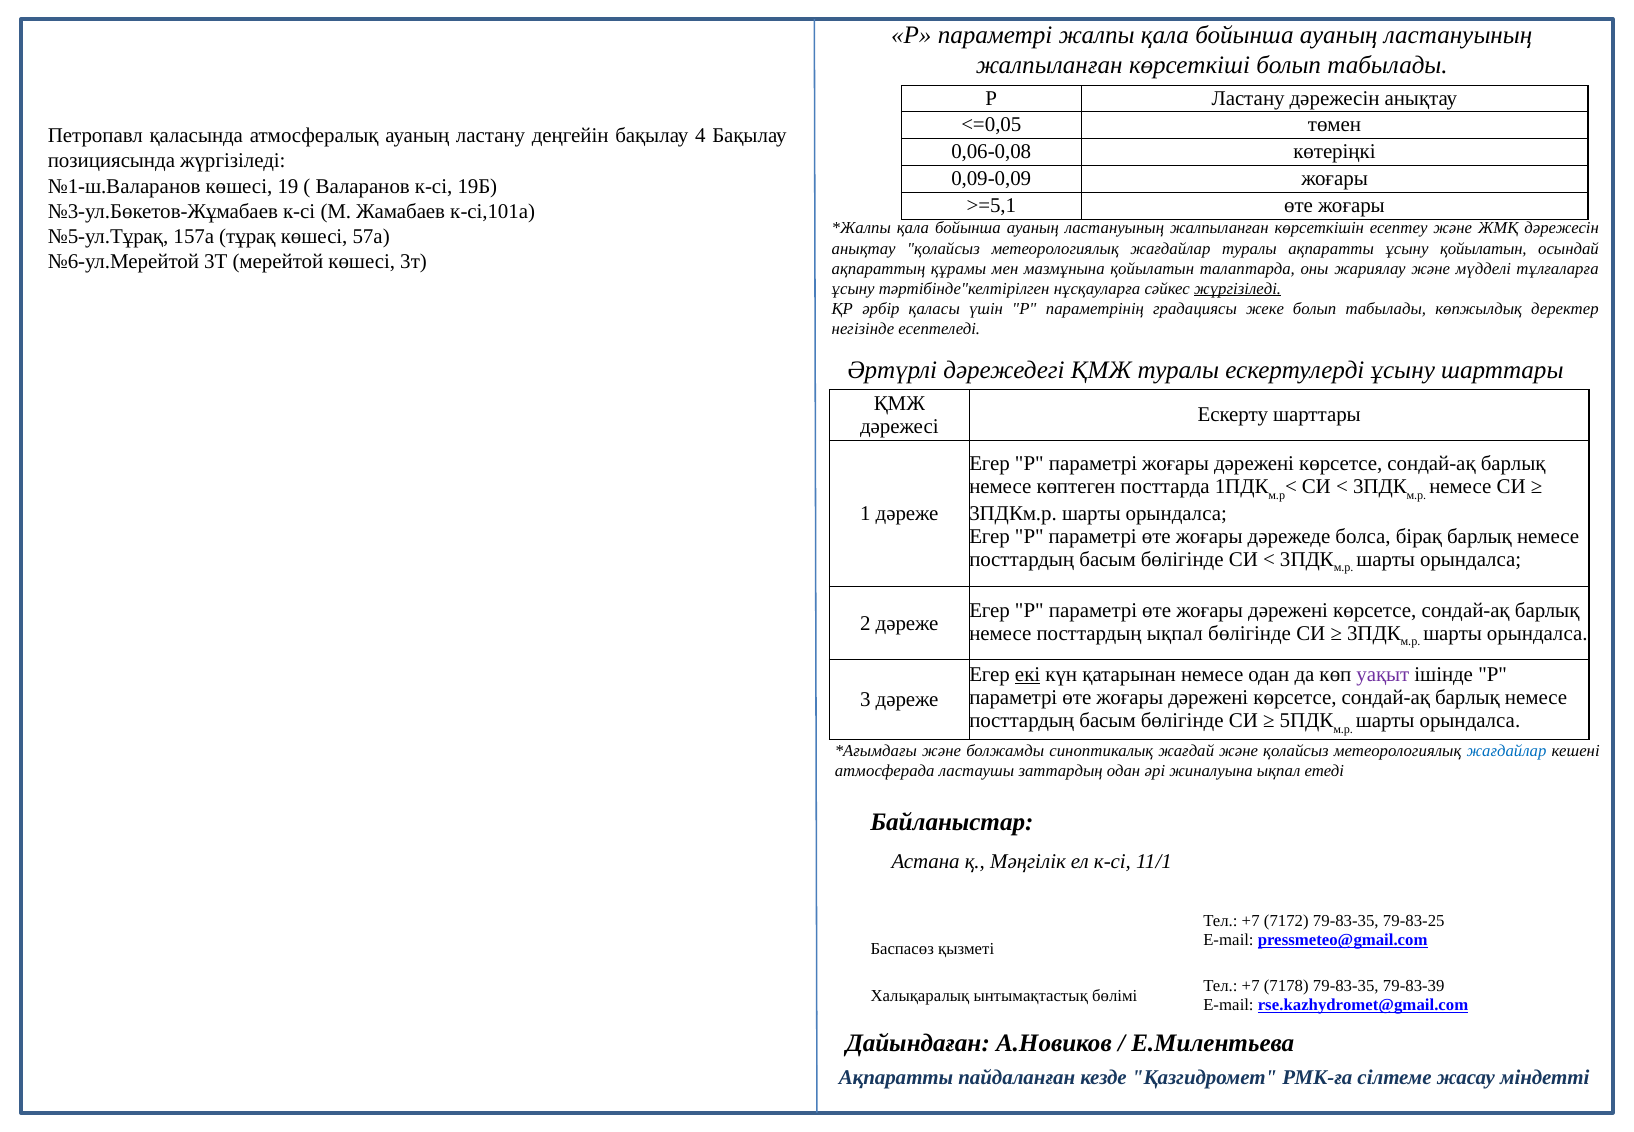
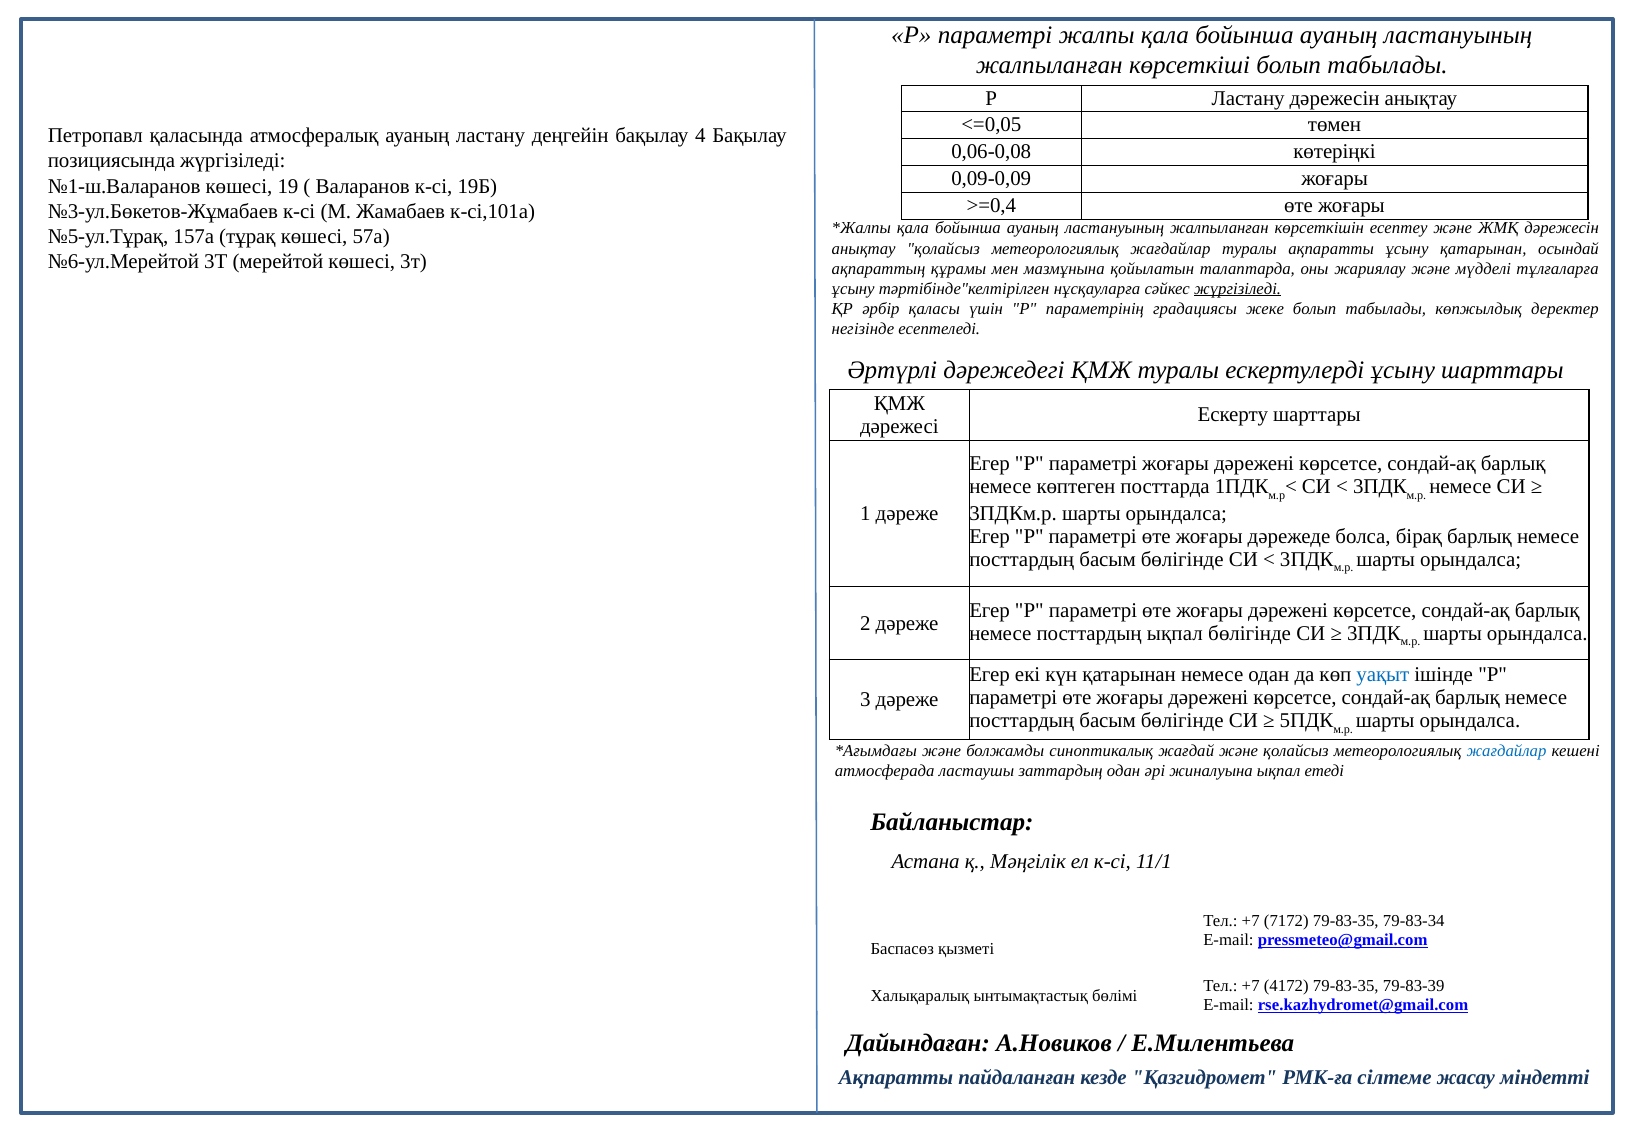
>=5,1: >=5,1 -> >=0,4
ұсыну қойылатын: қойылатын -> қатарынан
екі underline: present -> none
уақыт colour: purple -> blue
79-83-25: 79-83-25 -> 79-83-34
7178: 7178 -> 4172
